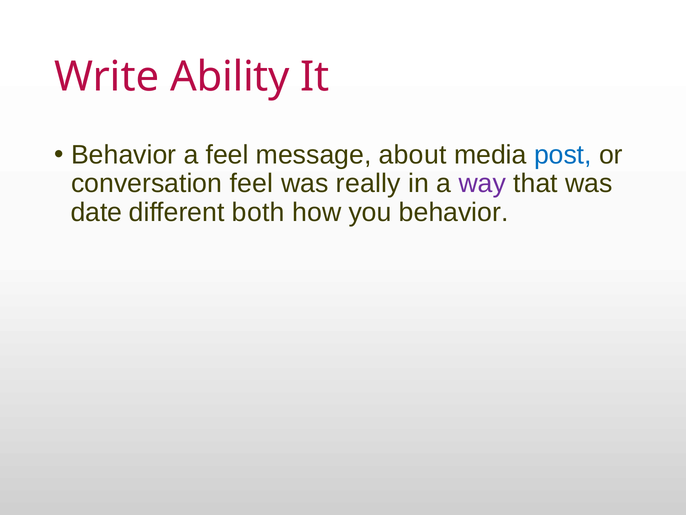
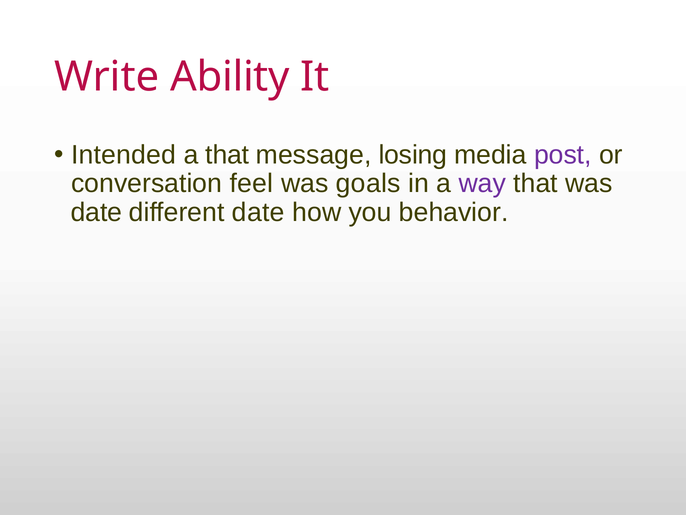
Behavior at (124, 155): Behavior -> Intended
a feel: feel -> that
about: about -> losing
post colour: blue -> purple
really: really -> goals
different both: both -> date
